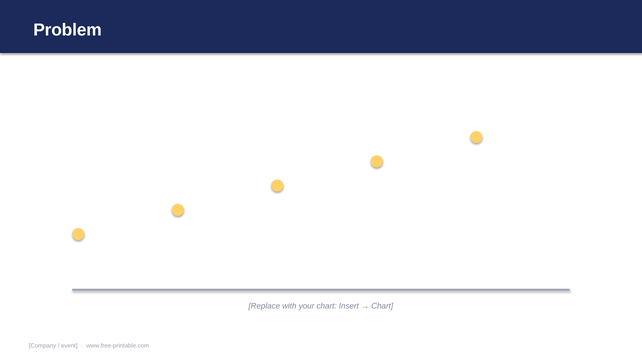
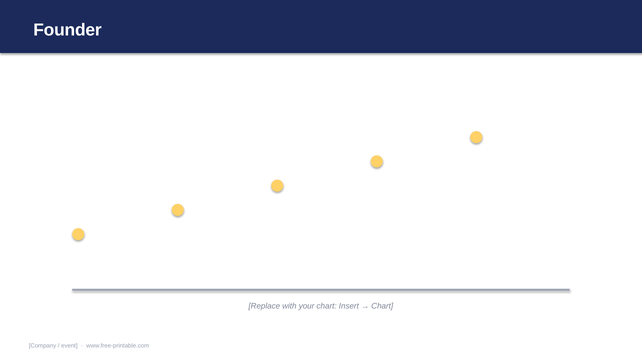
Problem: Problem -> Founder
